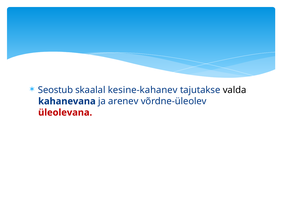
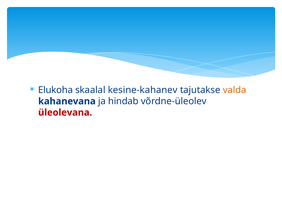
Seostub: Seostub -> Elukoha
valda colour: black -> orange
arenev: arenev -> hindab
